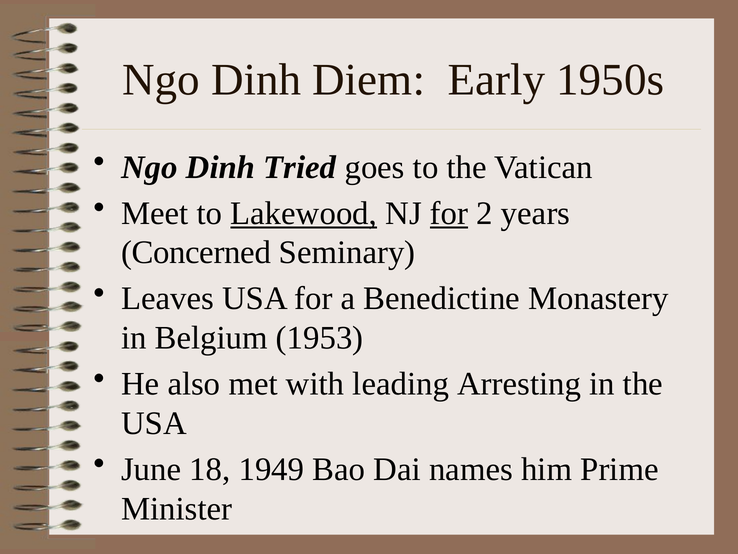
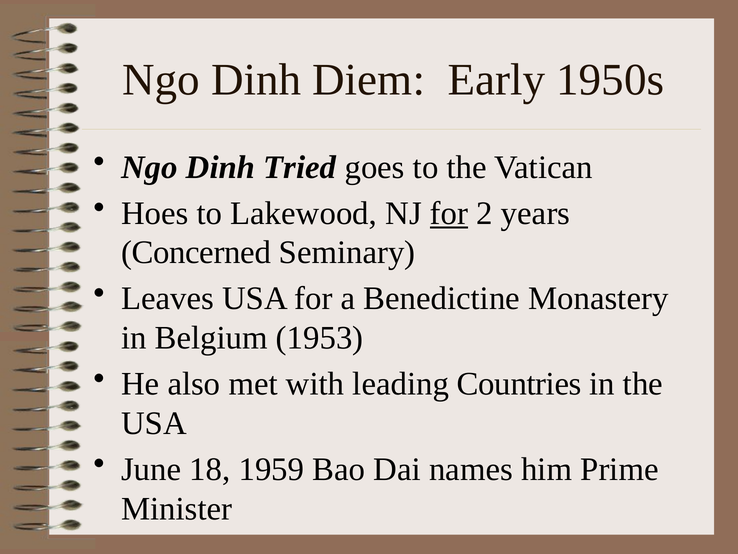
Meet: Meet -> Hoes
Lakewood underline: present -> none
Arresting: Arresting -> Countries
1949: 1949 -> 1959
